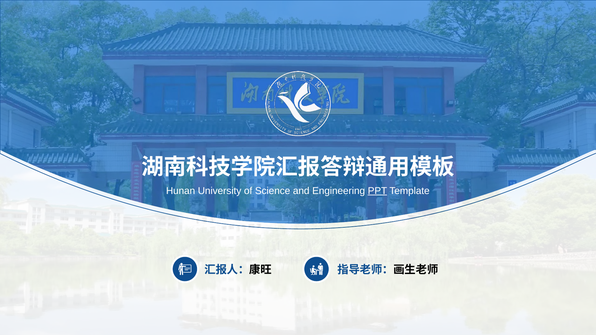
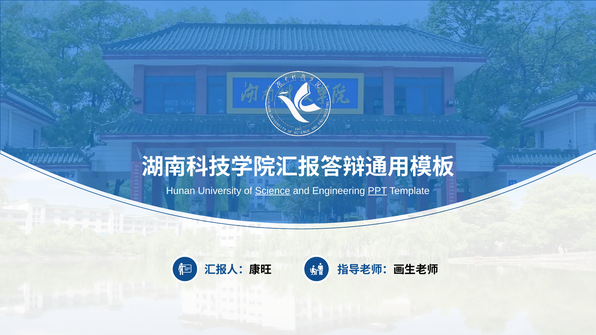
Science underline: none -> present
